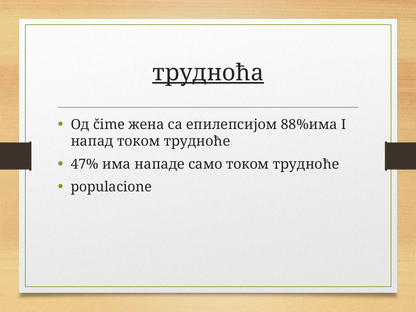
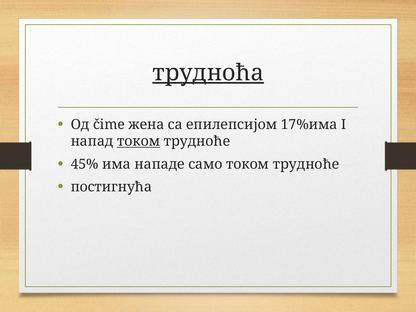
88%има: 88%има -> 17%има
током at (139, 141) underline: none -> present
47%: 47% -> 45%
populacione: populacione -> постигнућа
